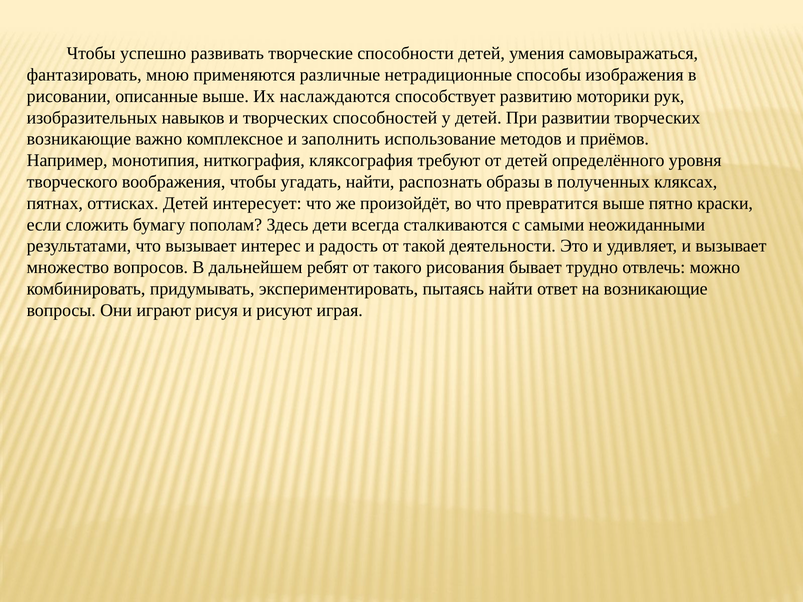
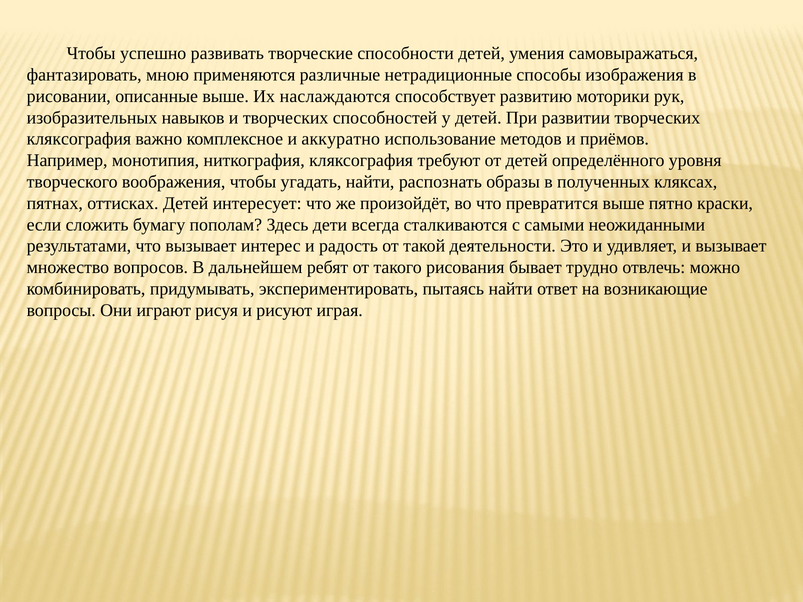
возникающие at (79, 139): возникающие -> кляксография
заполнить: заполнить -> аккуратно
